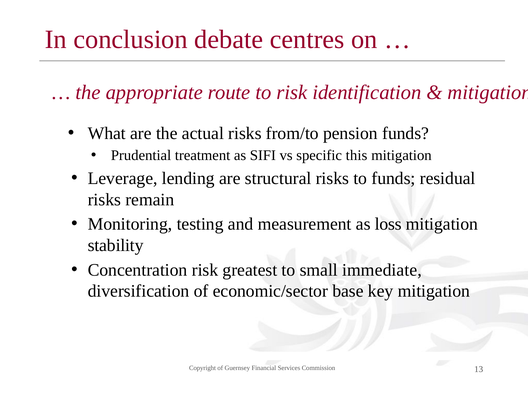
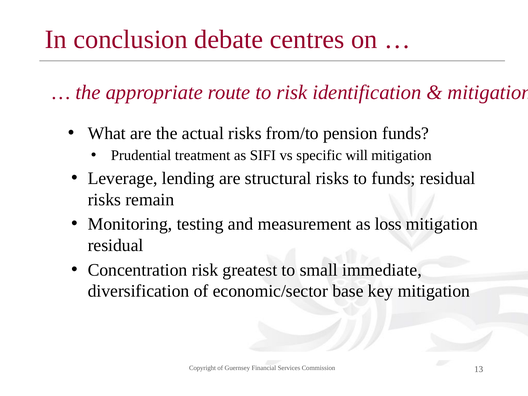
this: this -> will
stability at (116, 245): stability -> residual
